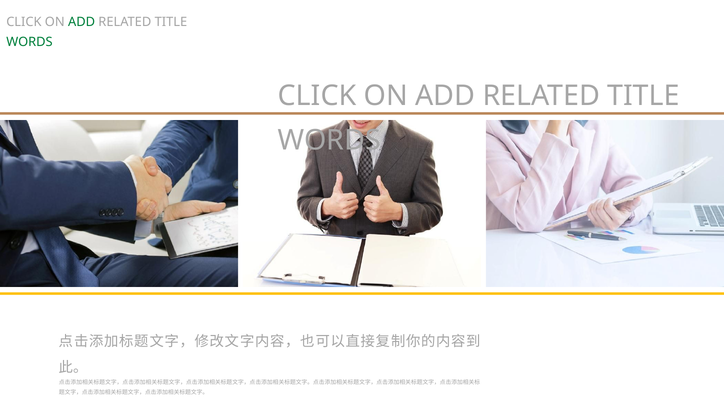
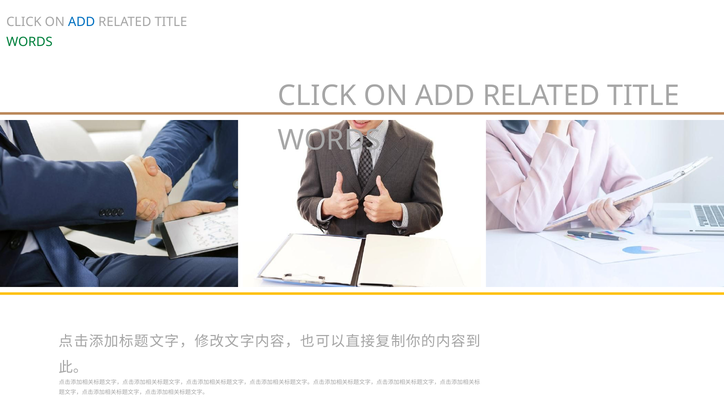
ADD at (82, 22) colour: green -> blue
